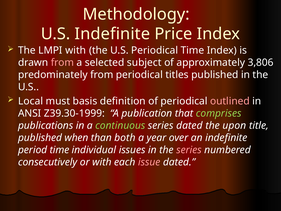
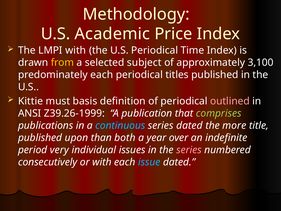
U.S Indefinite: Indefinite -> Academic
from at (62, 63) colour: pink -> yellow
3,806: 3,806 -> 3,100
predominately from: from -> each
Local: Local -> Kittie
Z39.30-1999: Z39.30-1999 -> Z39.26-1999
continuous colour: light green -> light blue
upon: upon -> more
when: when -> upon
period time: time -> very
issue colour: pink -> light blue
